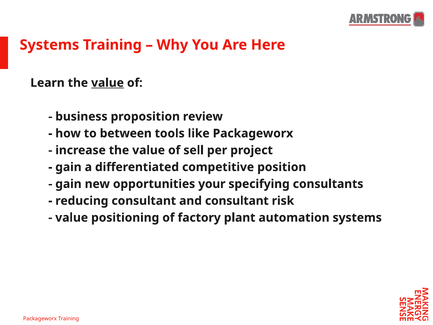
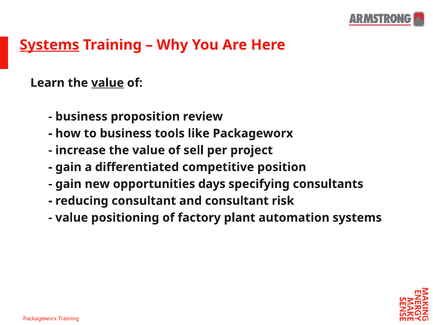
Systems at (49, 45) underline: none -> present
to between: between -> business
your: your -> days
